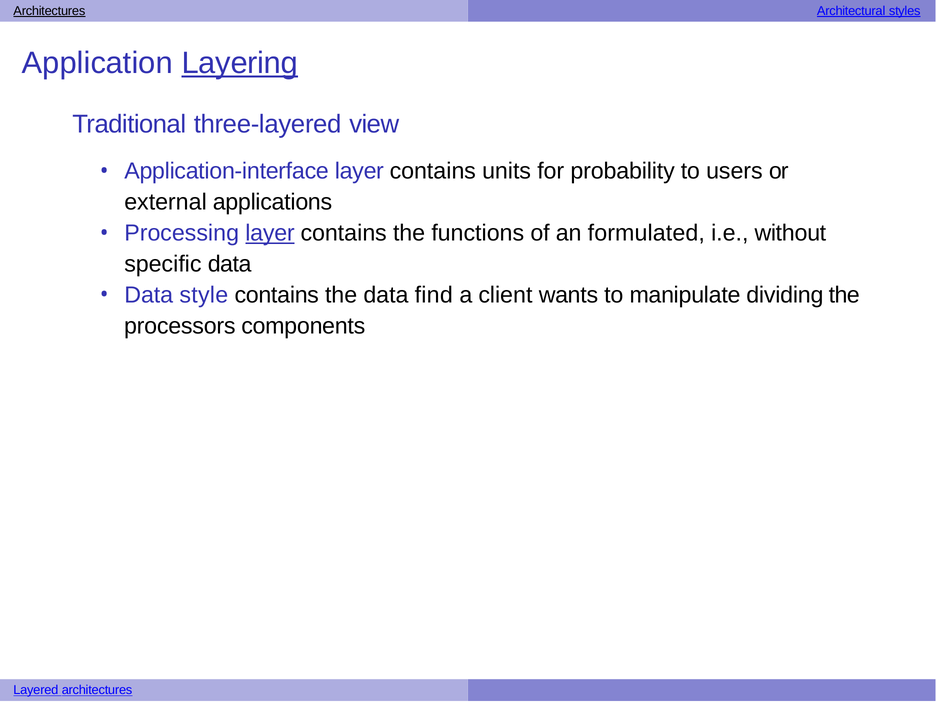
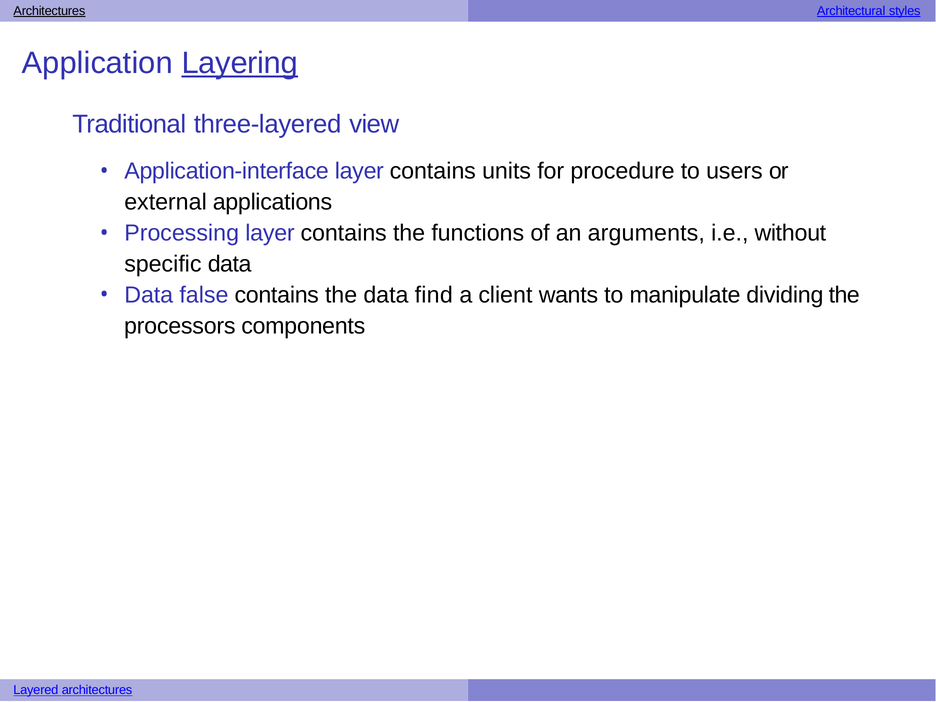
probability: probability -> procedure
layer at (270, 233) underline: present -> none
formulated: formulated -> arguments
style: style -> false
